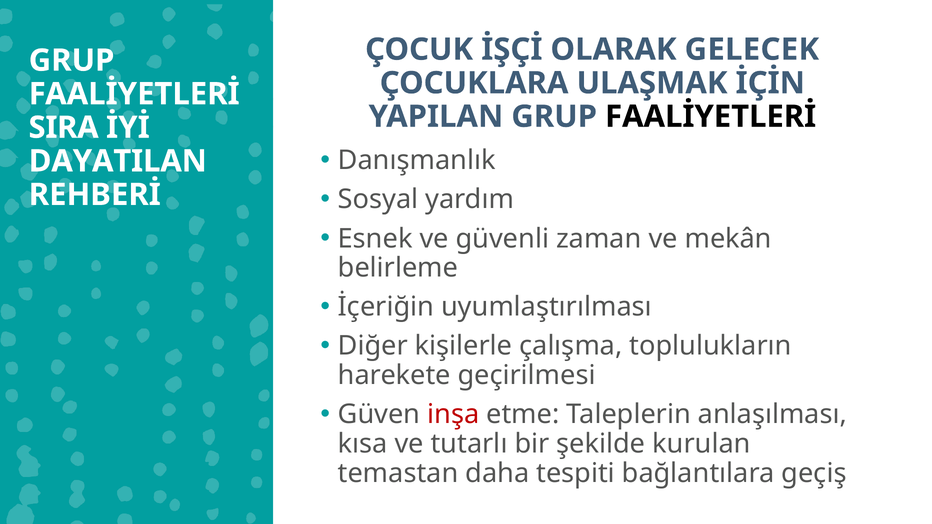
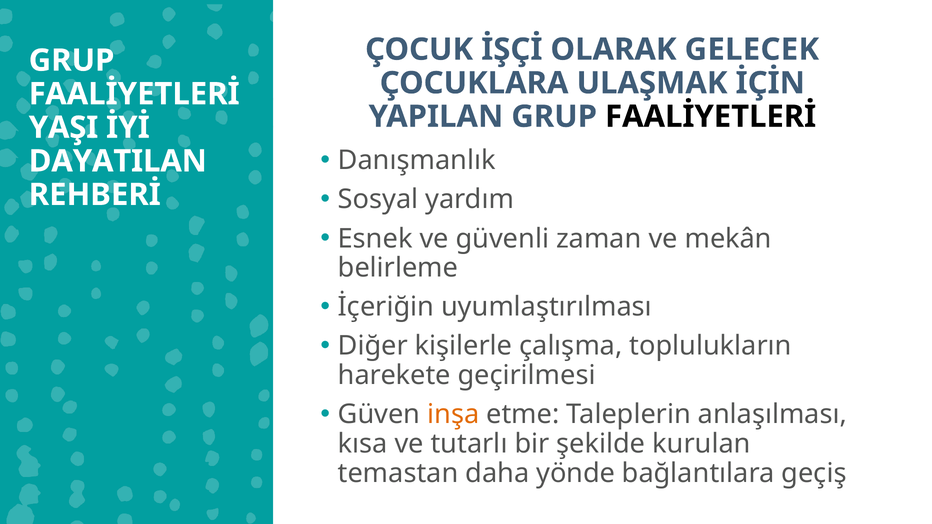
SIRA: SIRA -> YAŞI
inşa colour: red -> orange
tespiti: tespiti -> yönde
